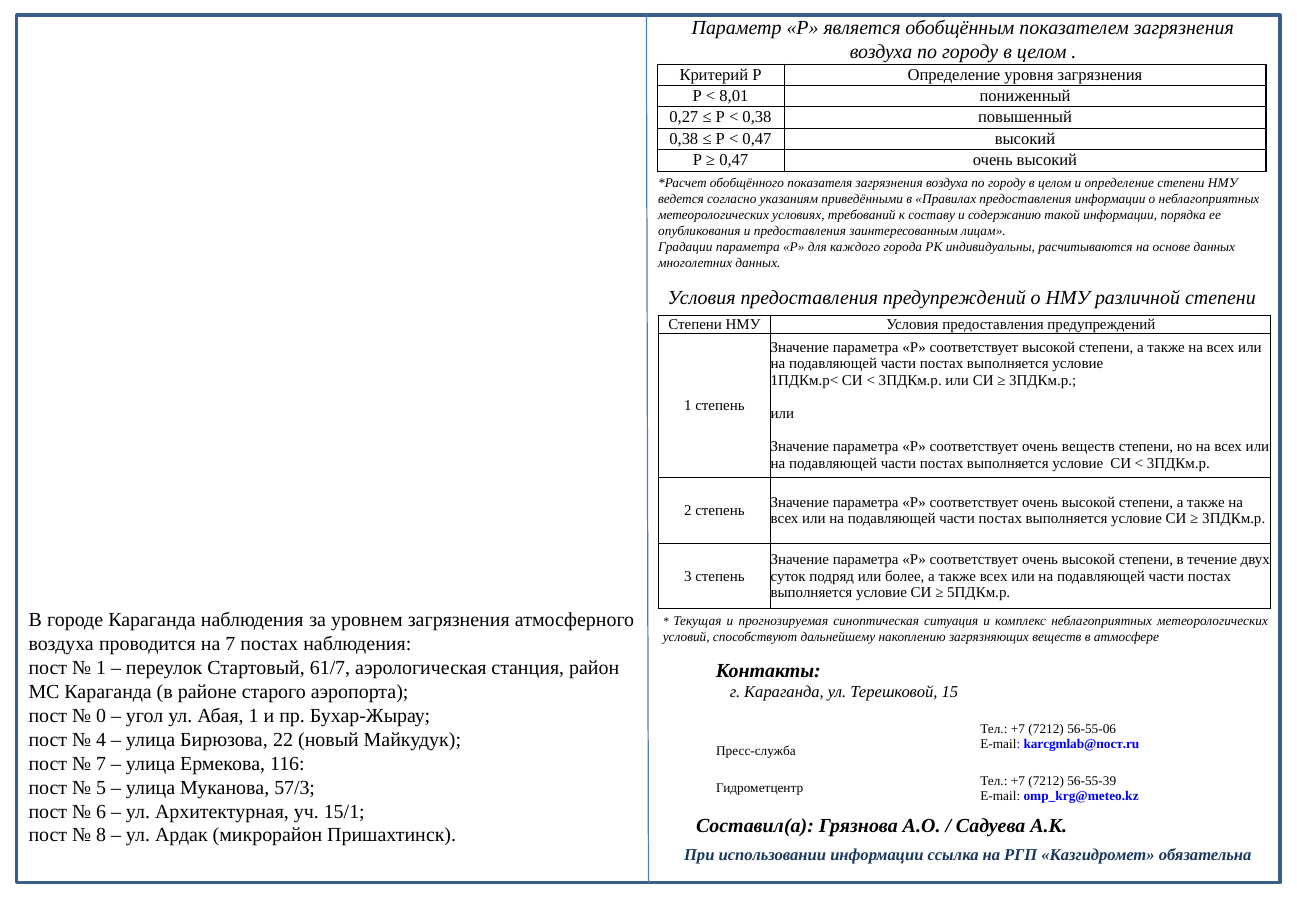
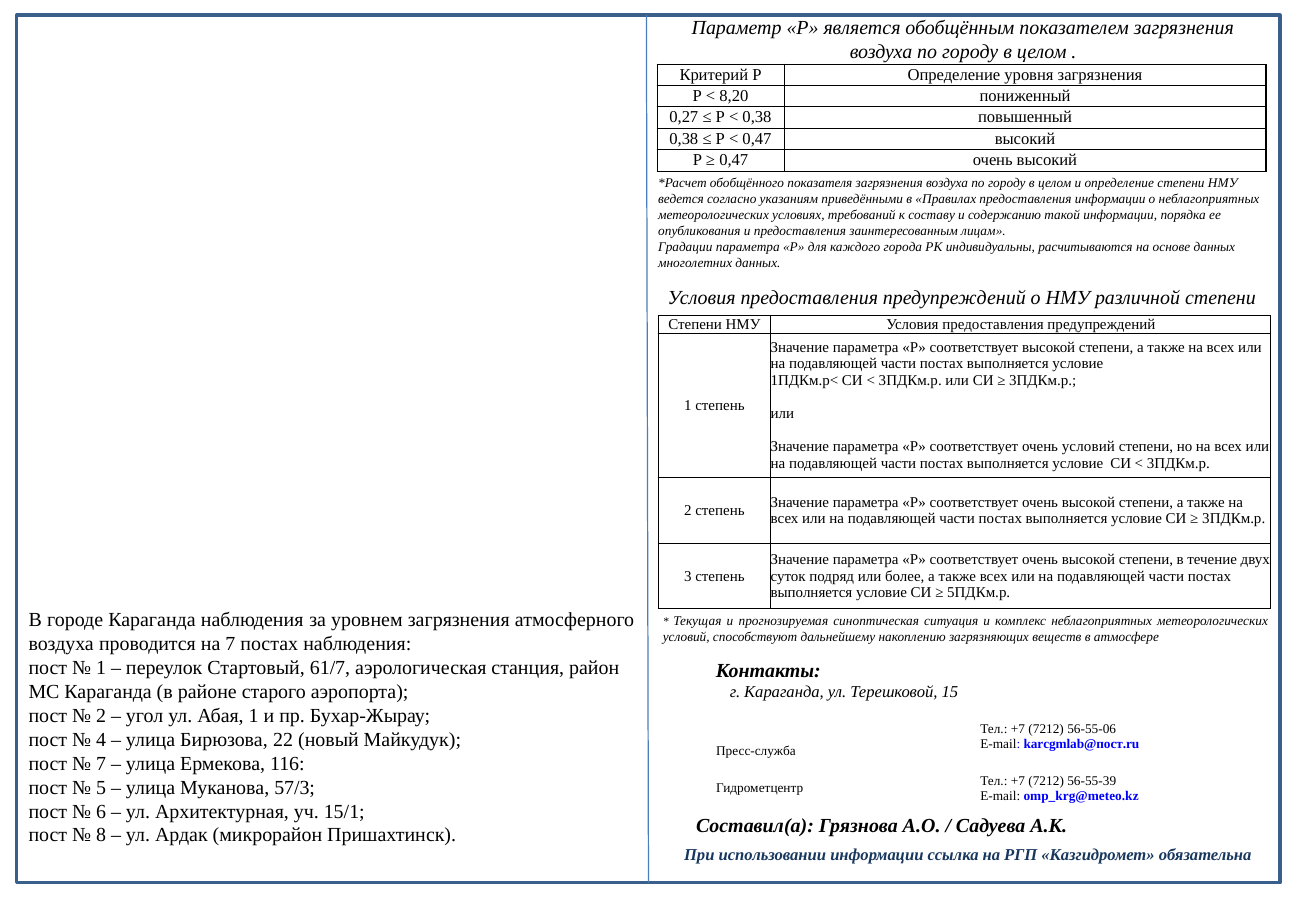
8,01: 8,01 -> 8,20
очень веществ: веществ -> условий
0 at (101, 716): 0 -> 2
